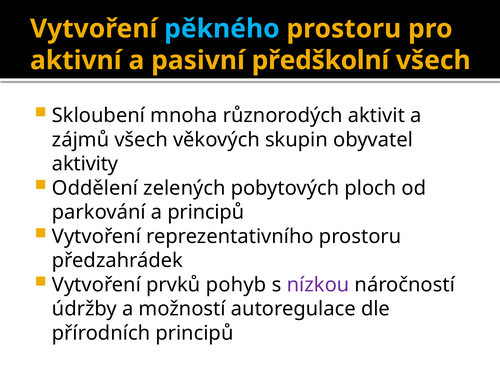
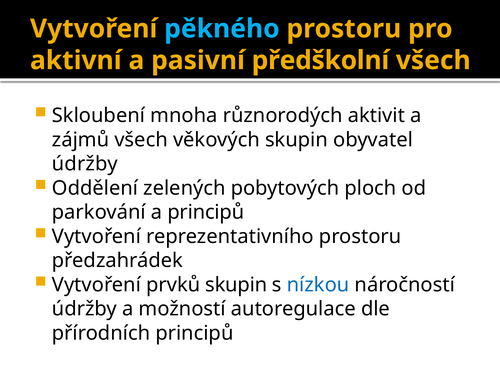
aktivity at (85, 164): aktivity -> údržby
prvků pohyb: pohyb -> skupin
nízkou colour: purple -> blue
